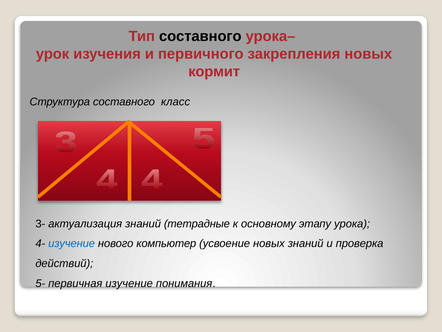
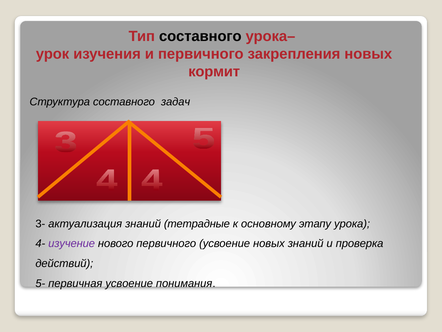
класс: класс -> задач
изучение at (72, 243) colour: blue -> purple
нового компьютер: компьютер -> первичного
первичная изучение: изучение -> усвоение
